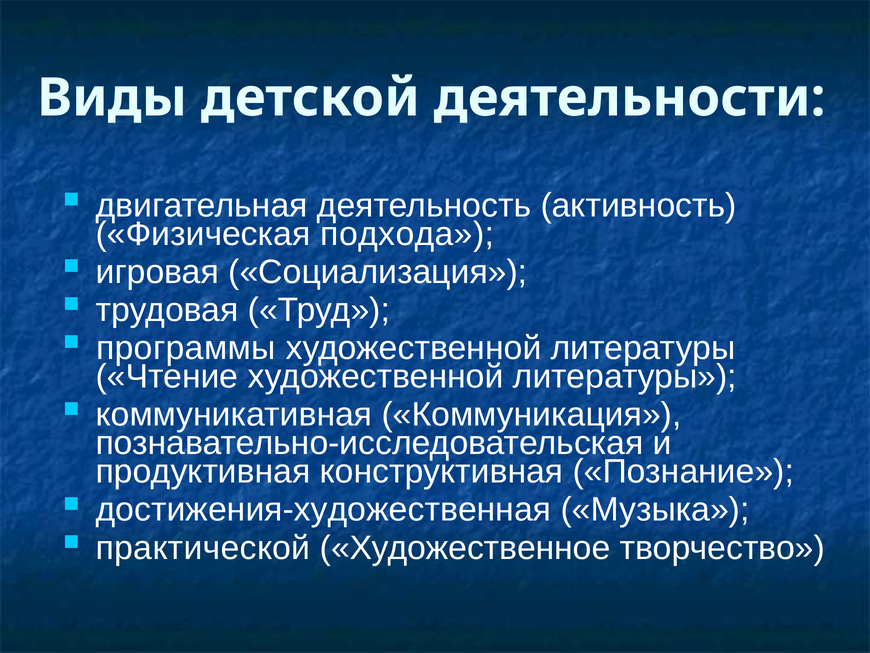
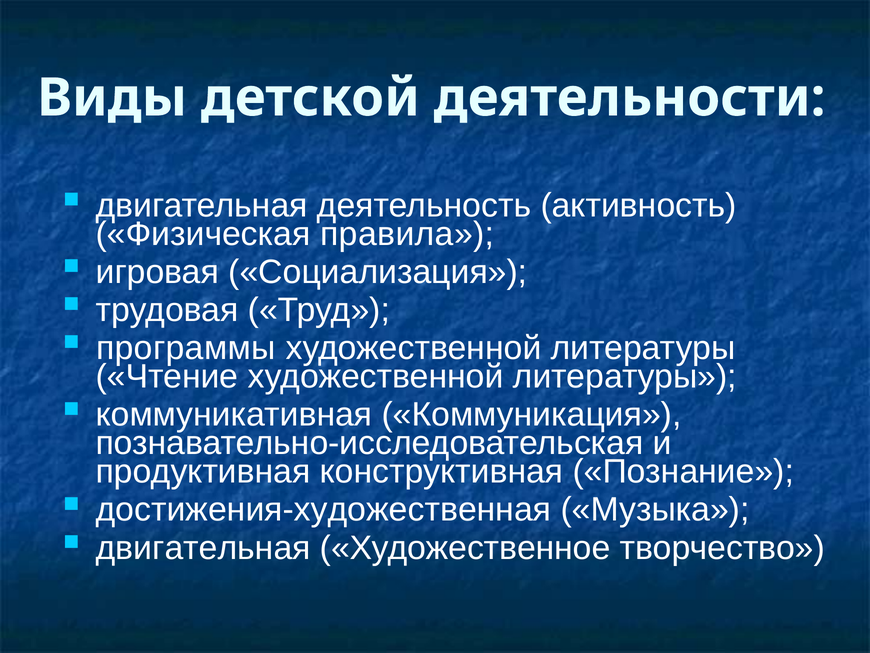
подхода: подхода -> правила
практической at (203, 548): практической -> двигательная
